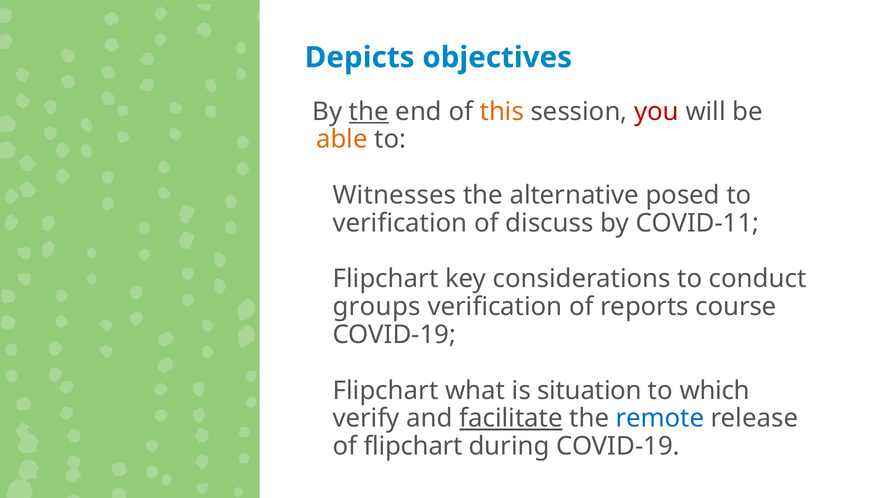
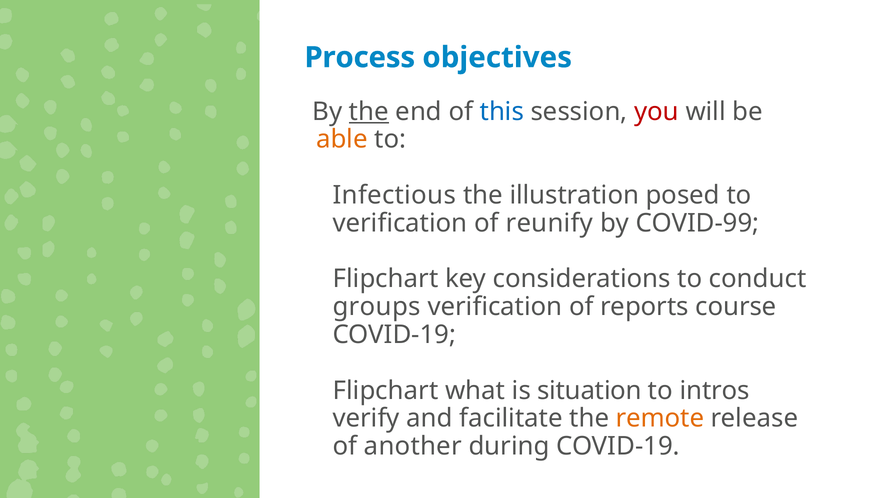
Depicts: Depicts -> Process
this colour: orange -> blue
Witnesses: Witnesses -> Infectious
alternative: alternative -> illustration
discuss: discuss -> reunify
COVID-11: COVID-11 -> COVID-99
which: which -> intros
facilitate underline: present -> none
remote colour: blue -> orange
of flipchart: flipchart -> another
